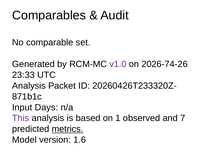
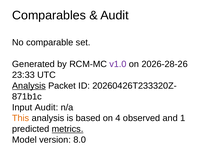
2026-74-26: 2026-74-26 -> 2026-28-26
Analysis at (29, 86) underline: none -> present
Input Days: Days -> Audit
This colour: purple -> orange
1: 1 -> 4
7: 7 -> 1
1.6: 1.6 -> 8.0
